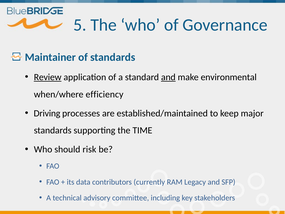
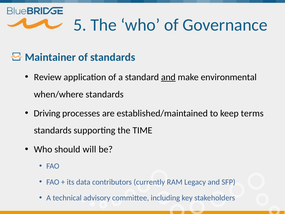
Review underline: present -> none
when/where efficiency: efficiency -> standards
major: major -> terms
risk: risk -> will
